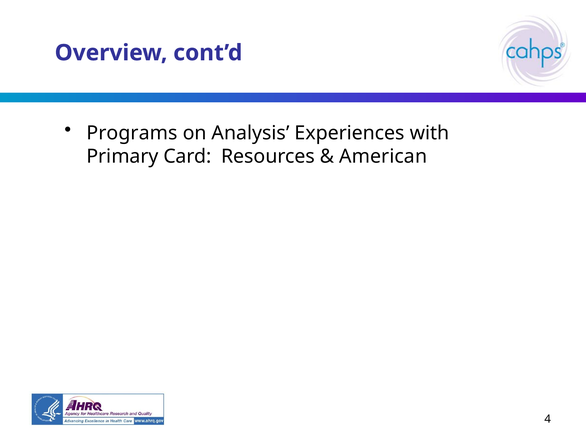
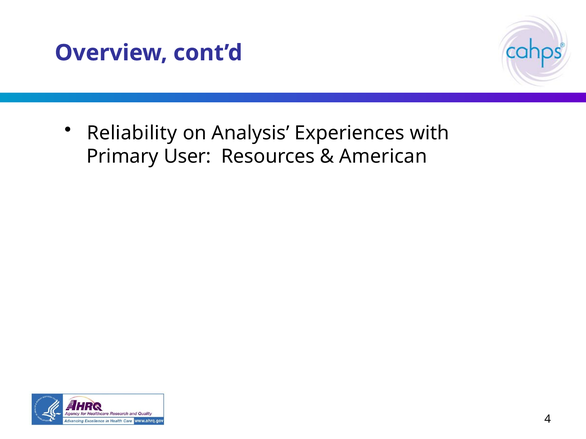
Programs: Programs -> Reliability
Card: Card -> User
